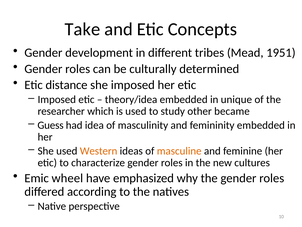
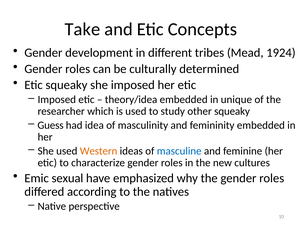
1951: 1951 -> 1924
Etic distance: distance -> squeaky
other became: became -> squeaky
masculine colour: orange -> blue
wheel: wheel -> sexual
